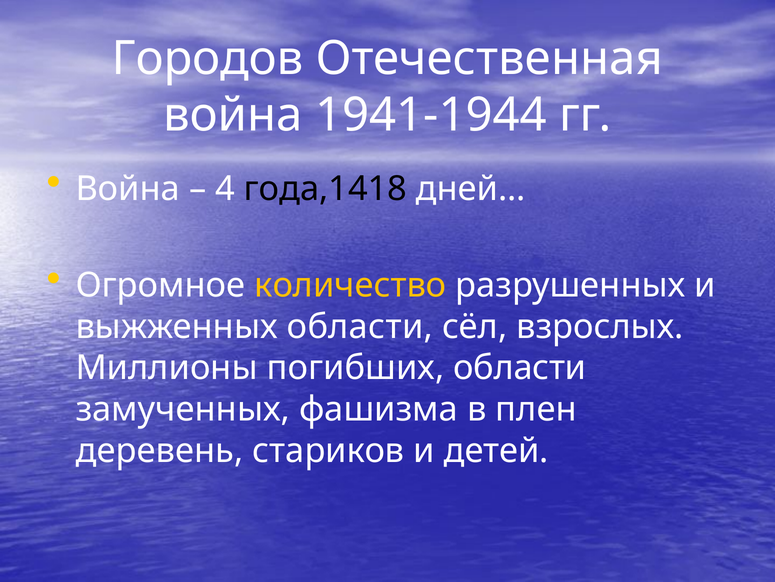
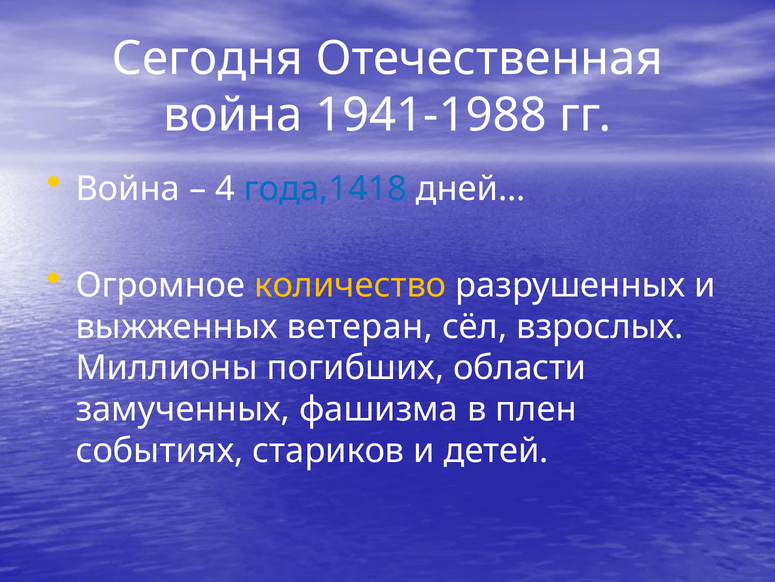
Городов: Городов -> Сегодня
1941-1944: 1941-1944 -> 1941-1988
года,1418 colour: black -> blue
выжженных области: области -> ветеран
деревень: деревень -> событиях
